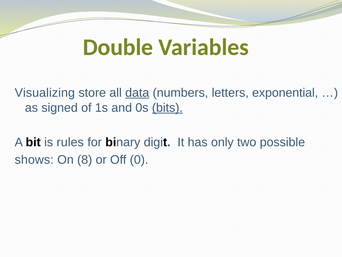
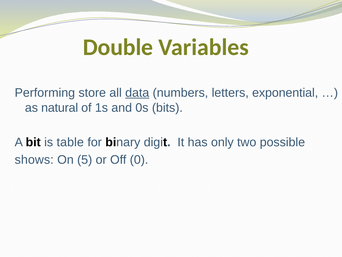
Visualizing: Visualizing -> Performing
signed: signed -> natural
bits underline: present -> none
rules: rules -> table
8: 8 -> 5
